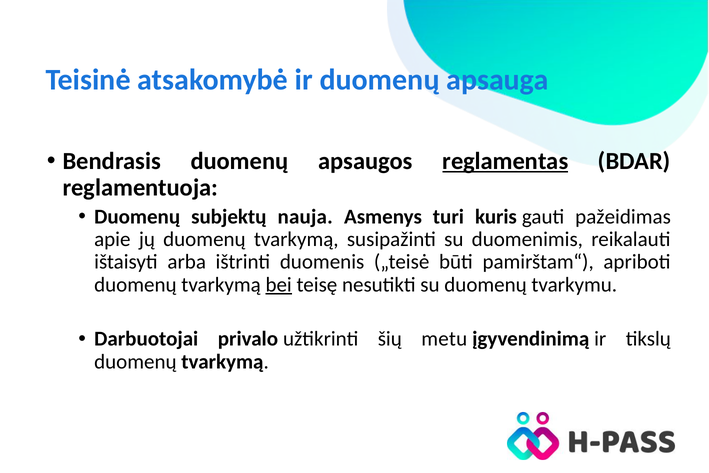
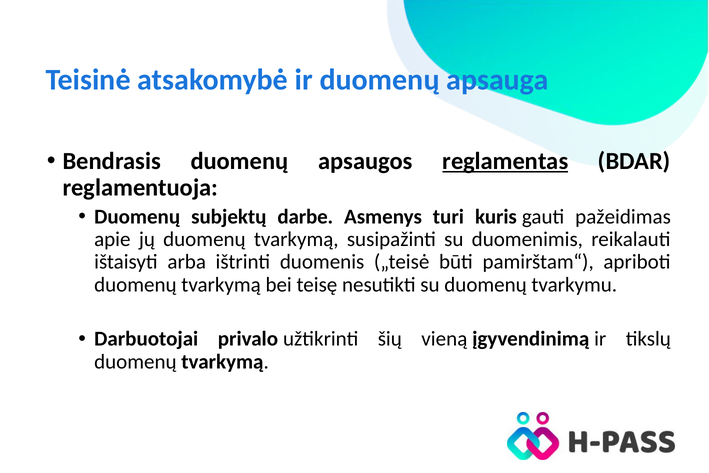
nauja: nauja -> darbe
bei underline: present -> none
metu: metu -> vieną
